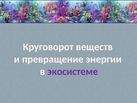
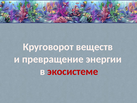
экосистеме colour: purple -> red
